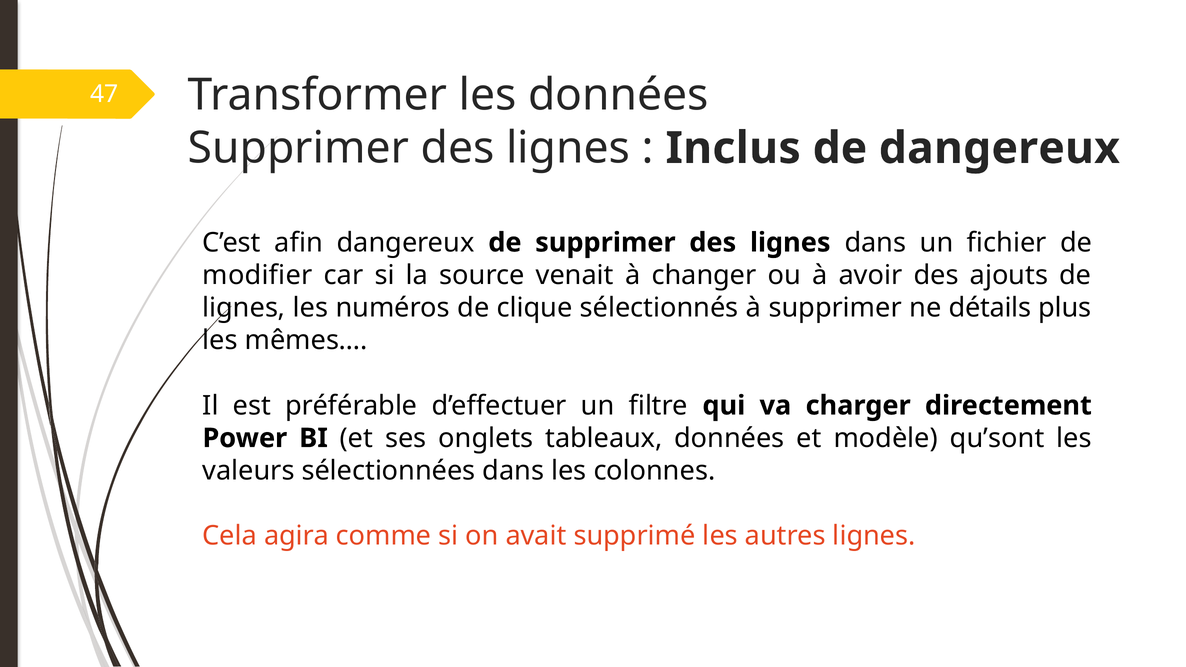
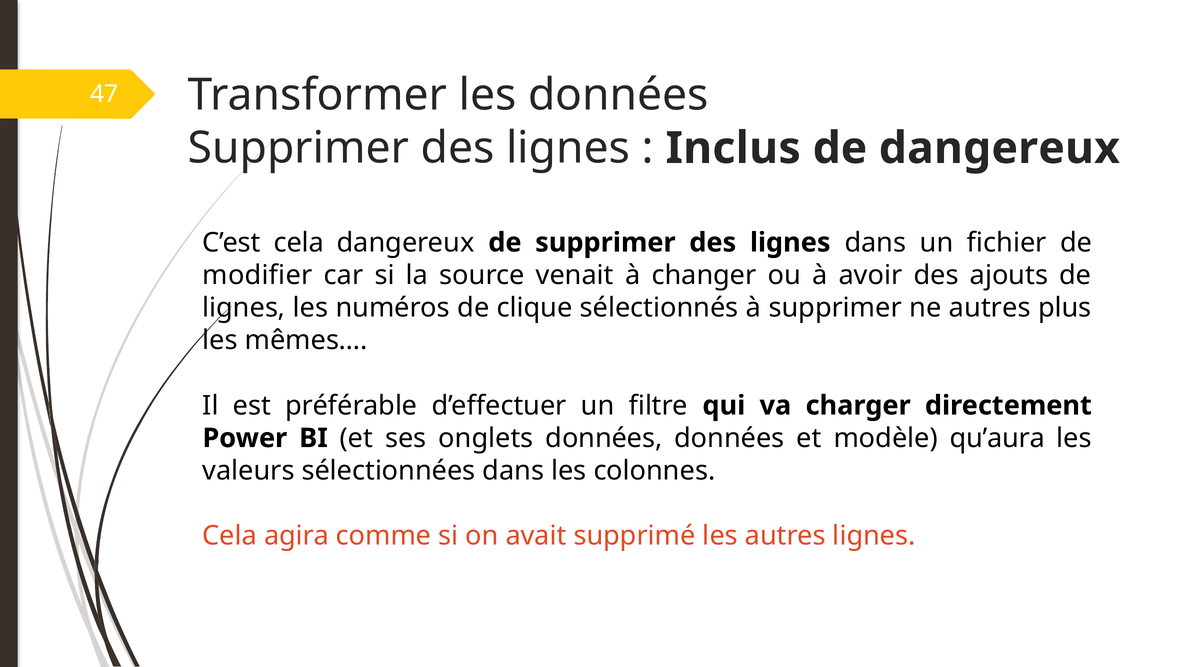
C’est afin: afin -> cela
ne détails: détails -> autres
onglets tableaux: tableaux -> données
qu’sont: qu’sont -> qu’aura
